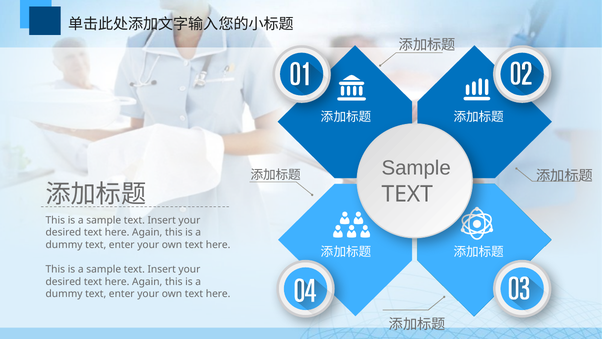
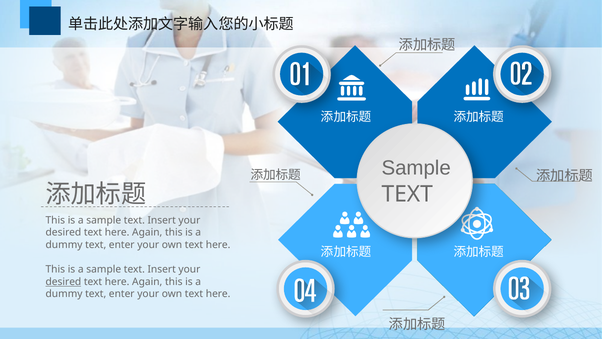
desired at (63, 281) underline: none -> present
